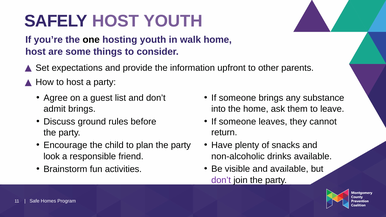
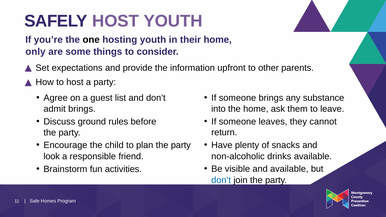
walk: walk -> their
host at (36, 52): host -> only
don’t at (221, 180) colour: purple -> blue
